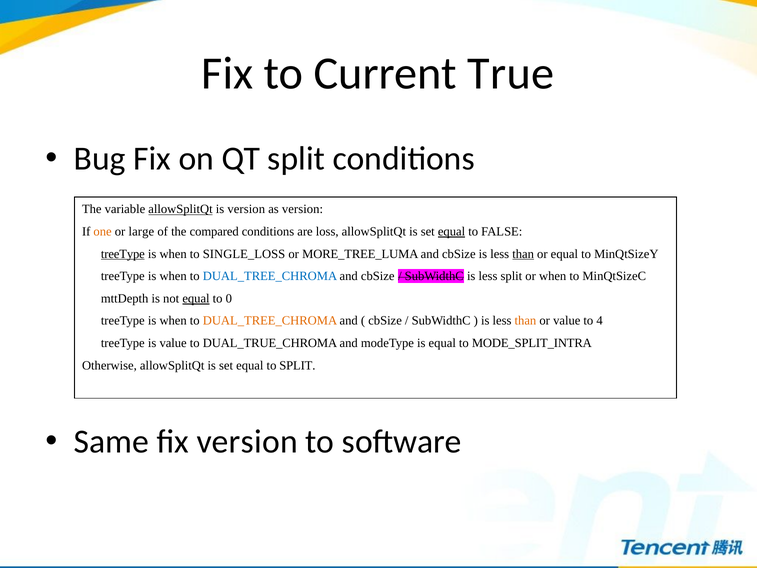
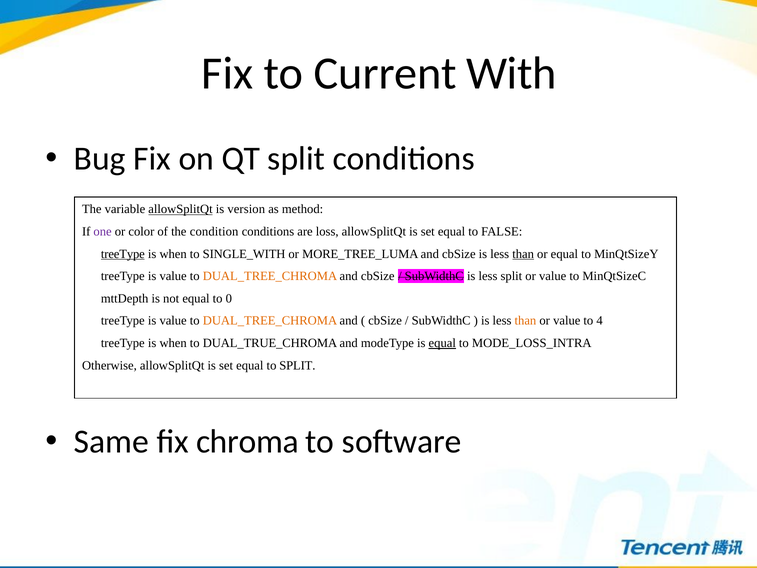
True: True -> With
as version: version -> method
one colour: orange -> purple
large: large -> color
compared: compared -> condition
equal at (452, 232) underline: present -> none
SINGLE_LOSS: SINGLE_LOSS -> SINGLE_WITH
when at (173, 276): when -> value
DUAL_TREE_CHROMA at (270, 276) colour: blue -> orange
when at (553, 276): when -> value
equal at (196, 298) underline: present -> none
when at (173, 321): when -> value
value at (173, 343): value -> when
equal at (442, 343) underline: none -> present
MODE_SPLIT_INTRA: MODE_SPLIT_INTRA -> MODE_LOSS_INTRA
fix version: version -> chroma
